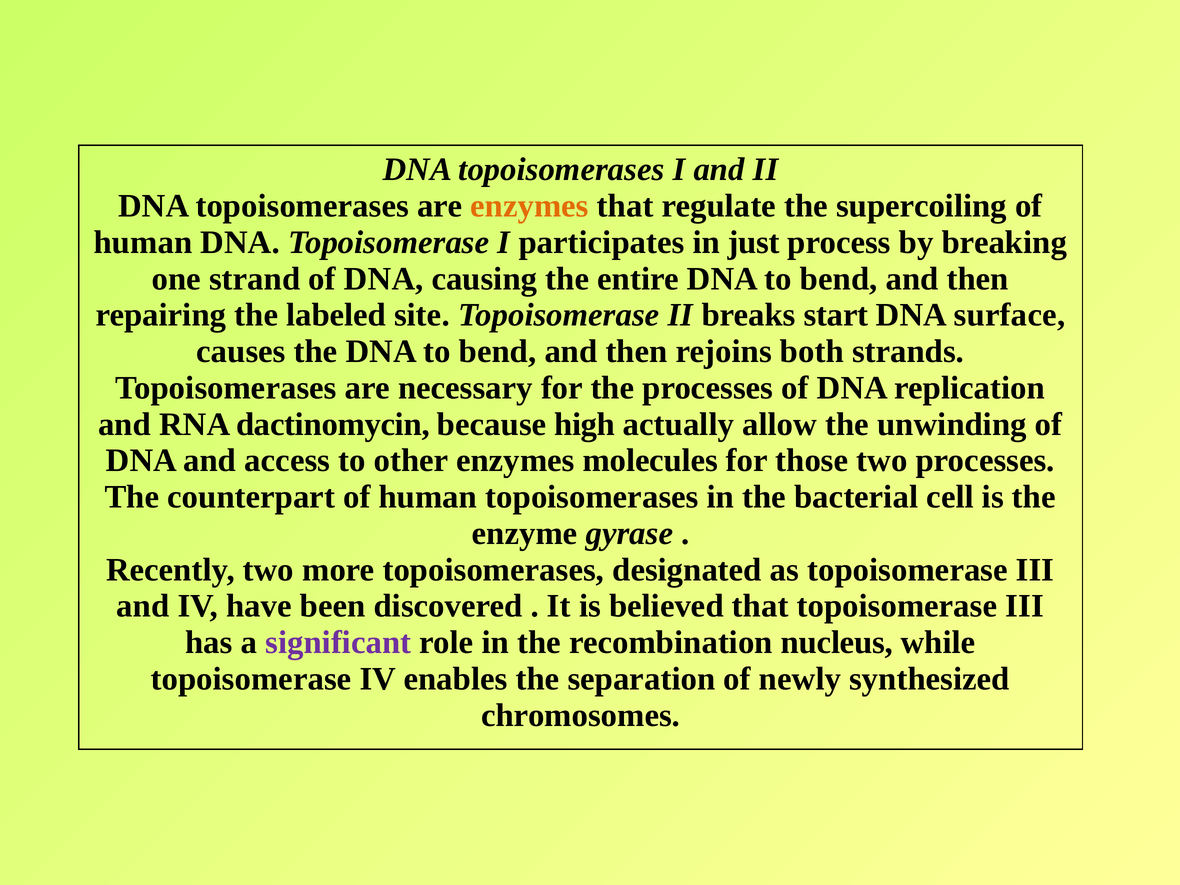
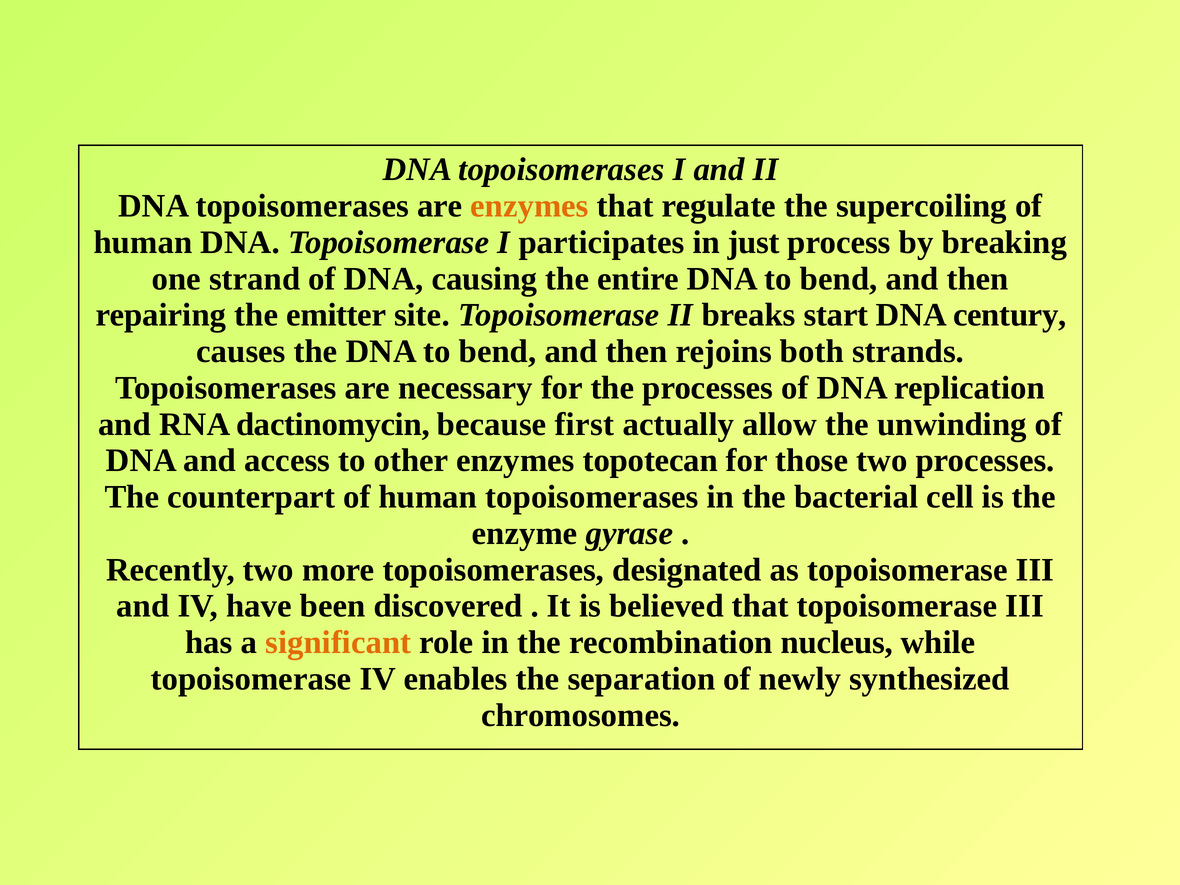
labeled: labeled -> emitter
surface: surface -> century
high: high -> first
molecules: molecules -> topotecan
significant colour: purple -> orange
